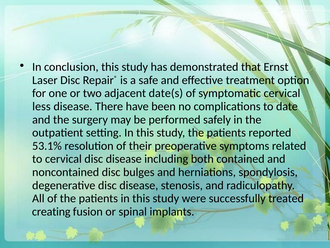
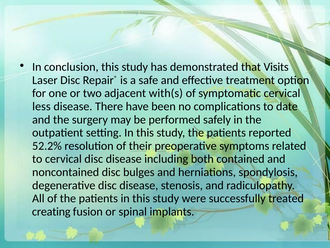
Ernst: Ernst -> Visits
date(s: date(s -> with(s
53.1%: 53.1% -> 52.2%
